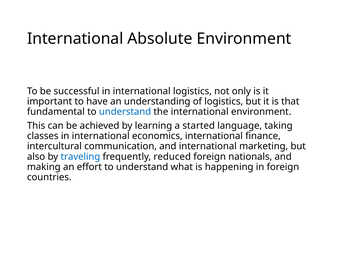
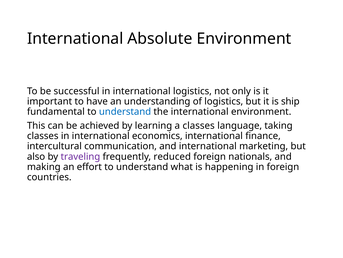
that: that -> ship
a started: started -> classes
traveling colour: blue -> purple
